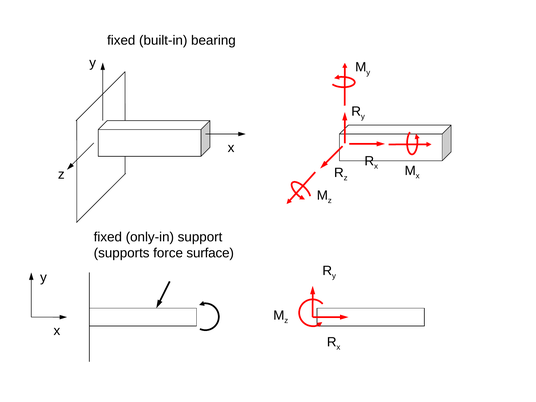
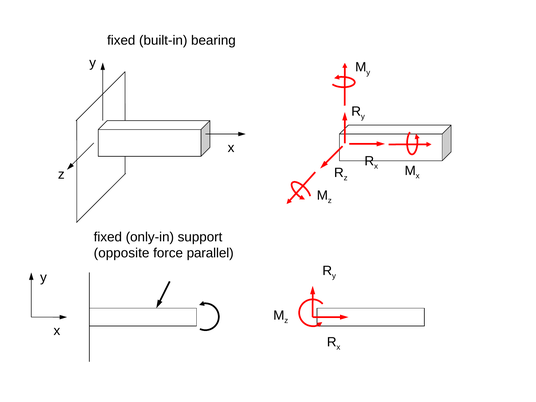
supports: supports -> opposite
surface: surface -> parallel
